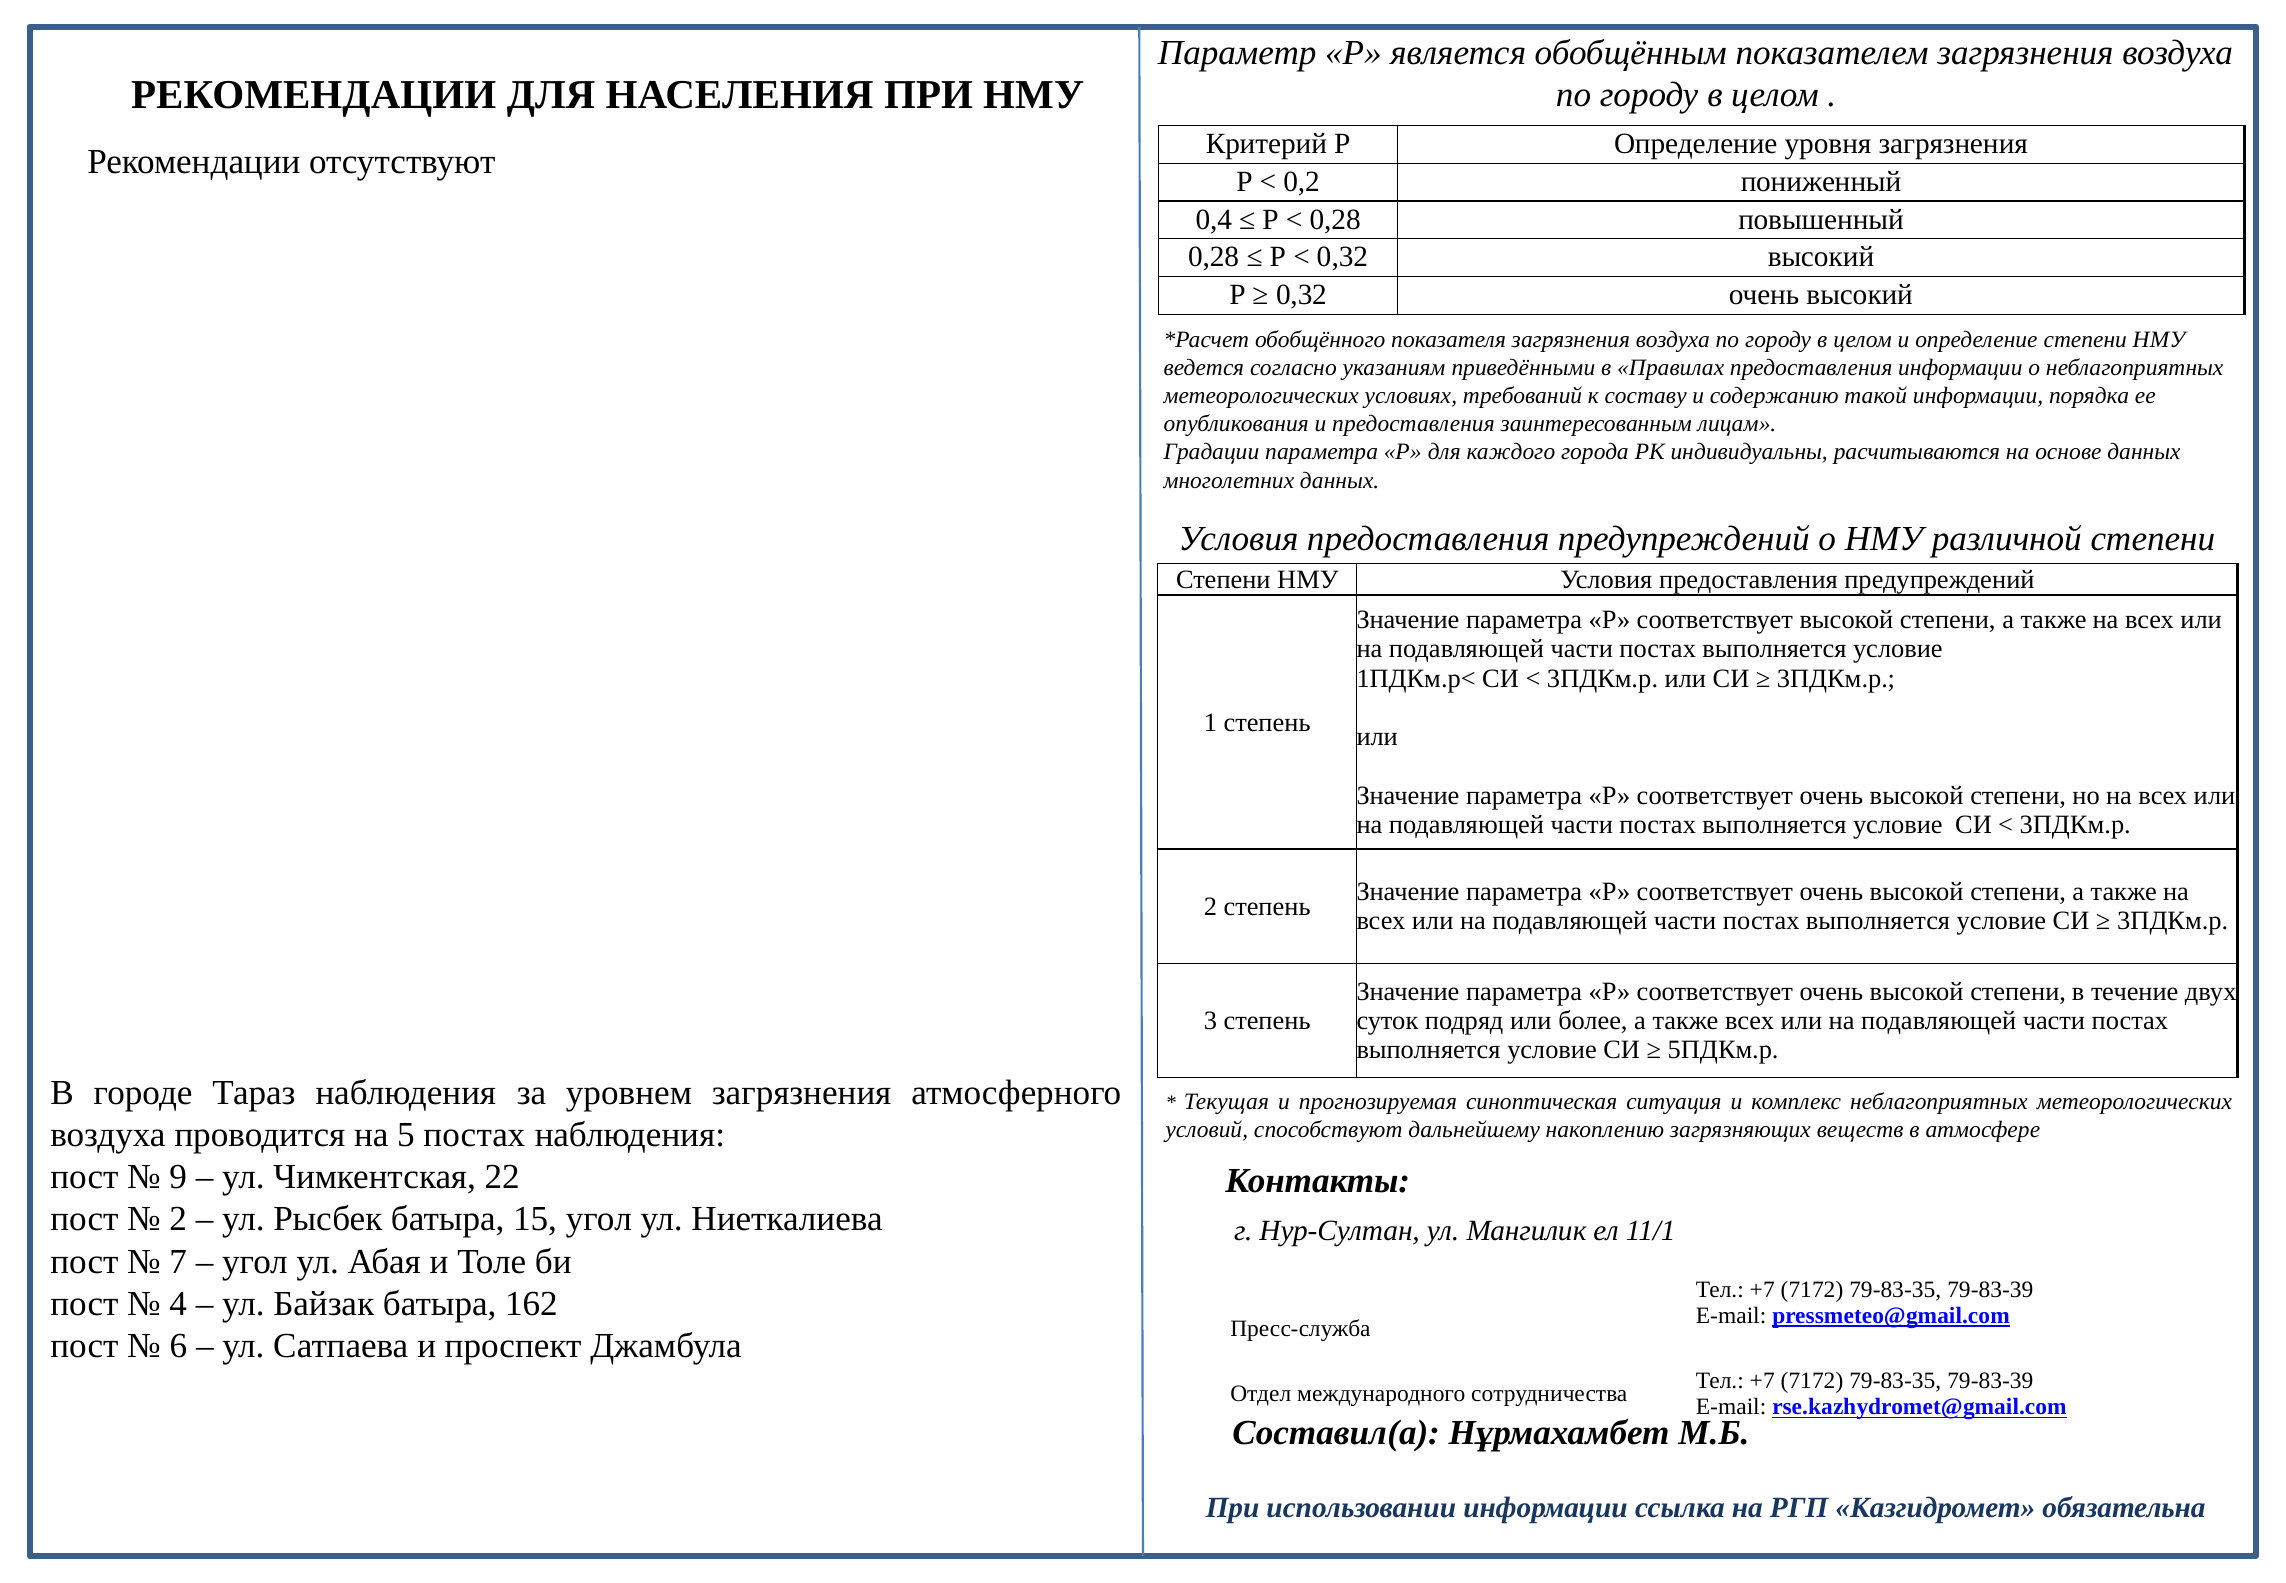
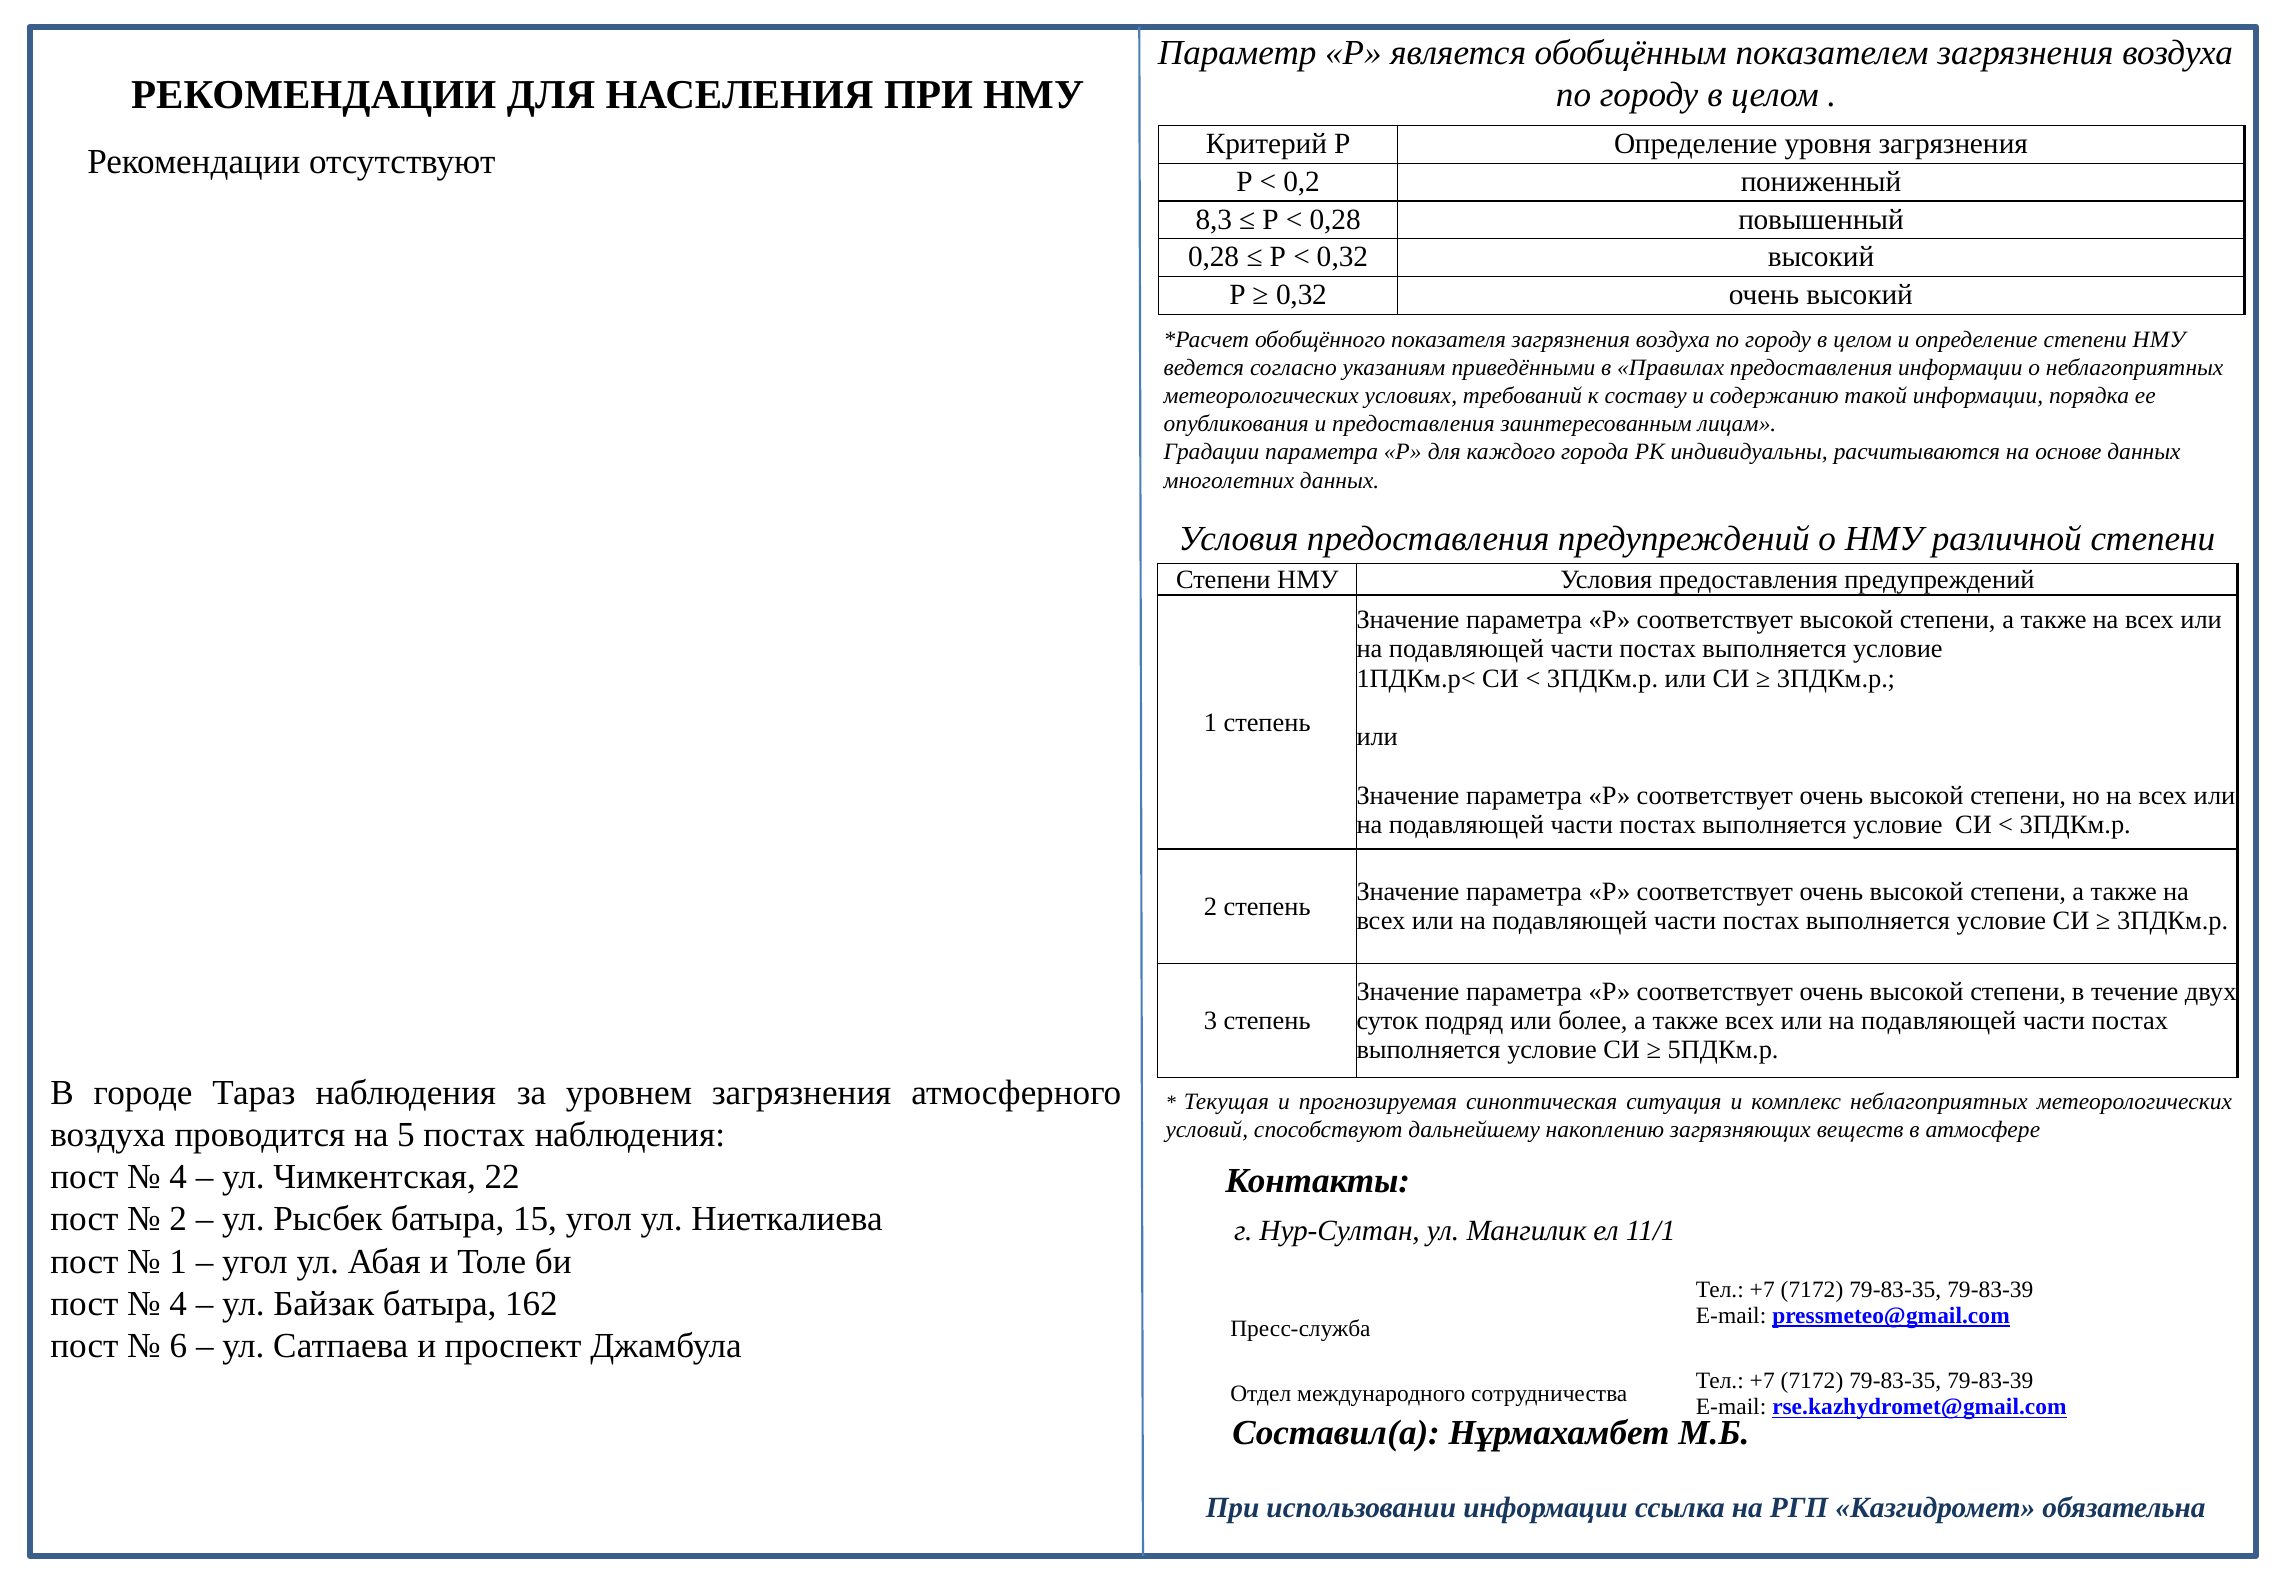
0,4: 0,4 -> 8,3
9 at (178, 1177): 9 -> 4
7 at (178, 1261): 7 -> 1
